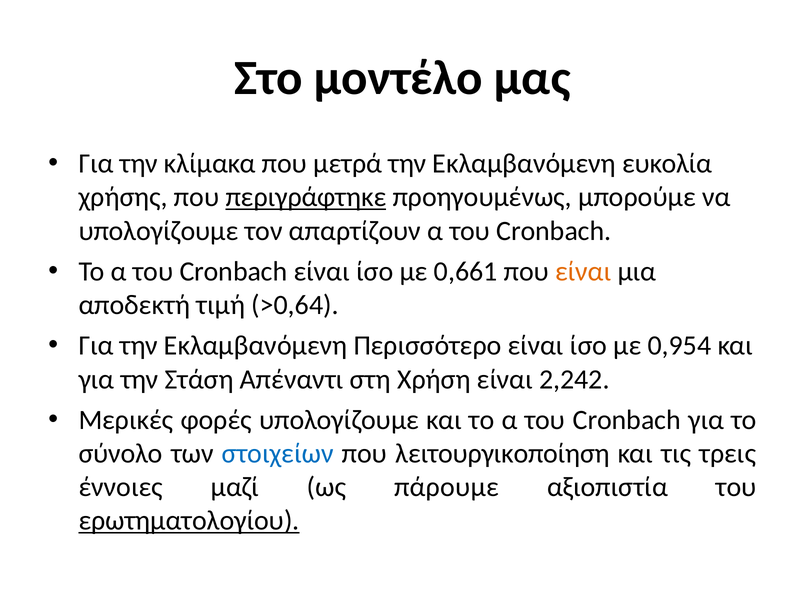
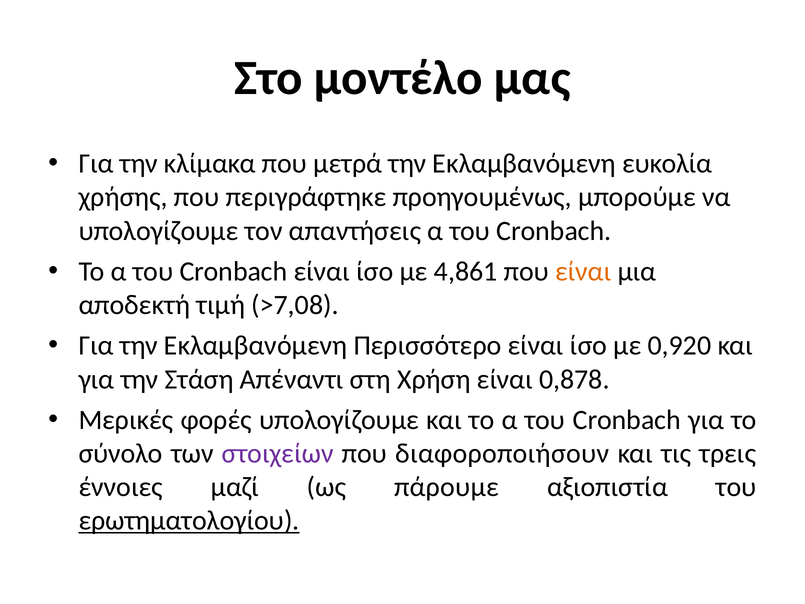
περιγράφτηκε underline: present -> none
απαρτίζουν: απαρτίζουν -> απαντήσεις
0,661: 0,661 -> 4,861
>0,64: >0,64 -> >7,08
0,954: 0,954 -> 0,920
2,242: 2,242 -> 0,878
στοιχείων colour: blue -> purple
λειτουργικοποίηση: λειτουργικοποίηση -> διαφοροποιήσουν
